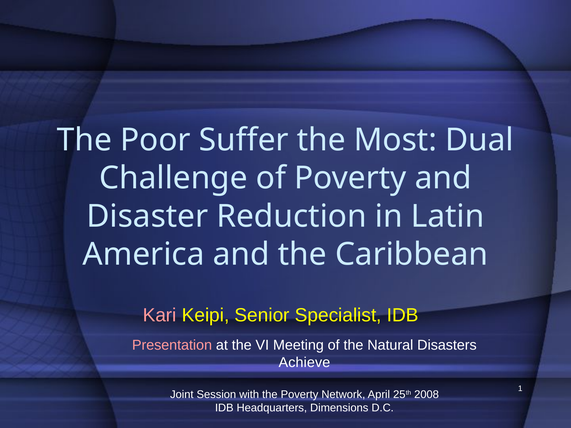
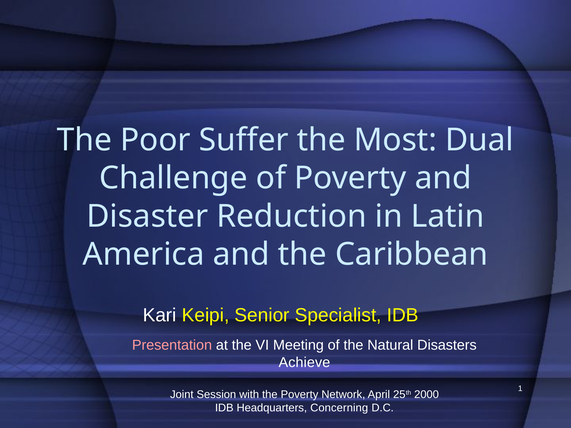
Kari colour: pink -> white
2008: 2008 -> 2000
Dimensions: Dimensions -> Concerning
